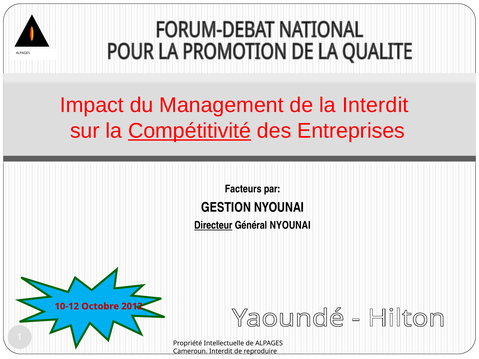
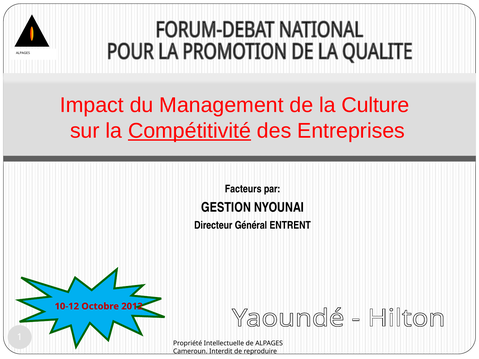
la Interdit: Interdit -> Culture
Directeur underline: present -> none
Général NYOUNAI: NYOUNAI -> ENTRENT
